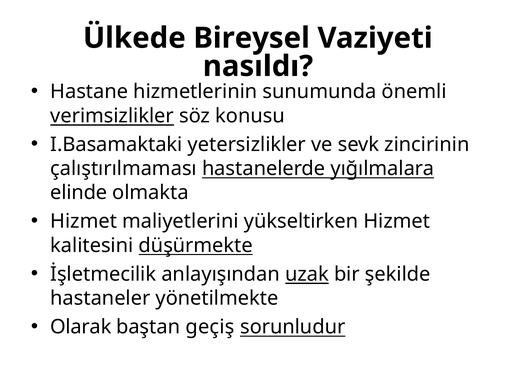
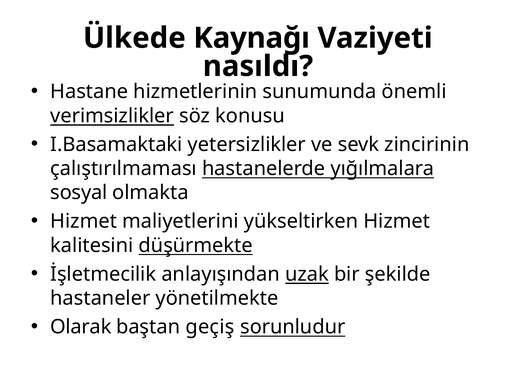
Bireysel: Bireysel -> Kaynağı
elinde: elinde -> sosyal
